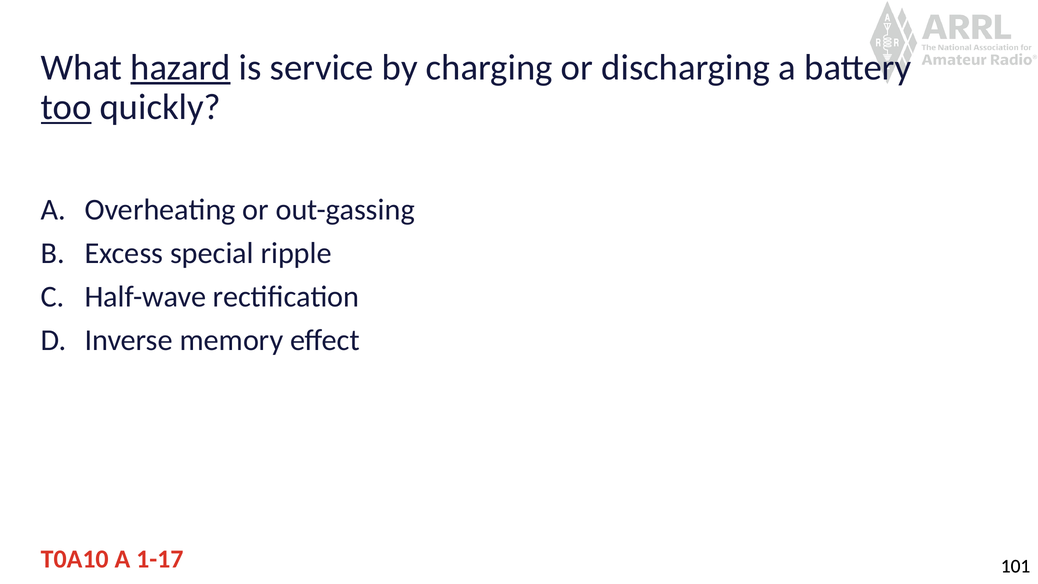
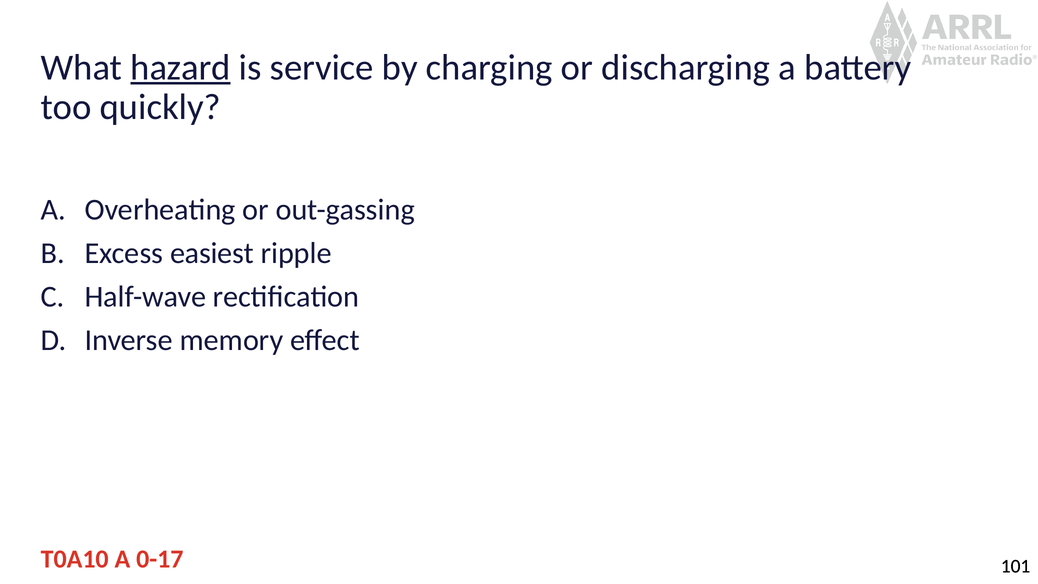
too underline: present -> none
special: special -> easiest
1-17: 1-17 -> 0-17
